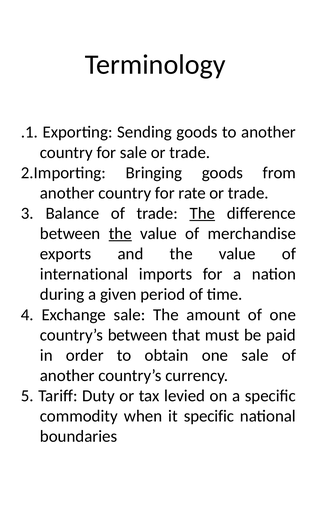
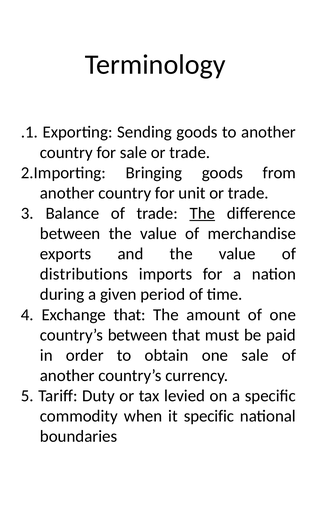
rate: rate -> unit
the at (120, 234) underline: present -> none
international: international -> distributions
Exchange sale: sale -> that
